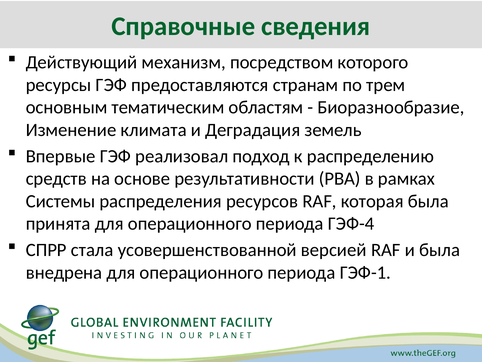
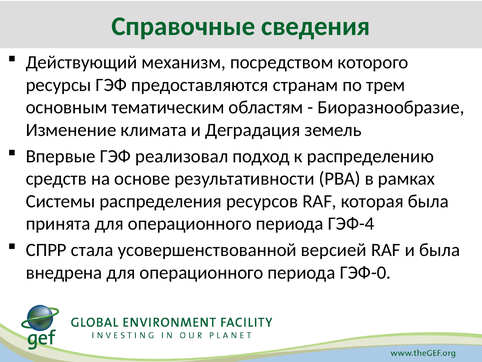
ГЭФ-1: ГЭФ-1 -> ГЭФ-0
